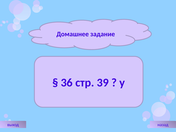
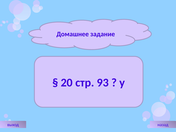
36: 36 -> 20
39: 39 -> 93
